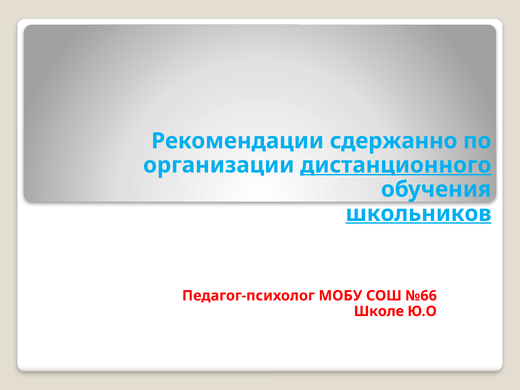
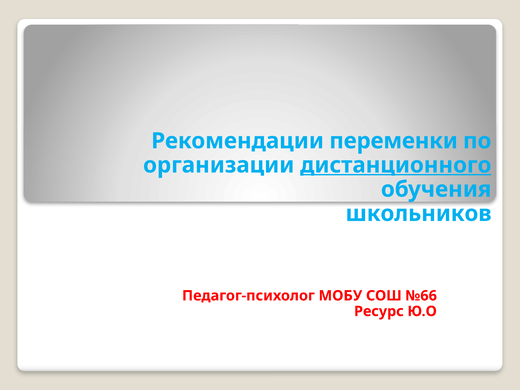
сдержанно: сдержанно -> переменки
школьников underline: present -> none
Школе: Школе -> Ресурс
